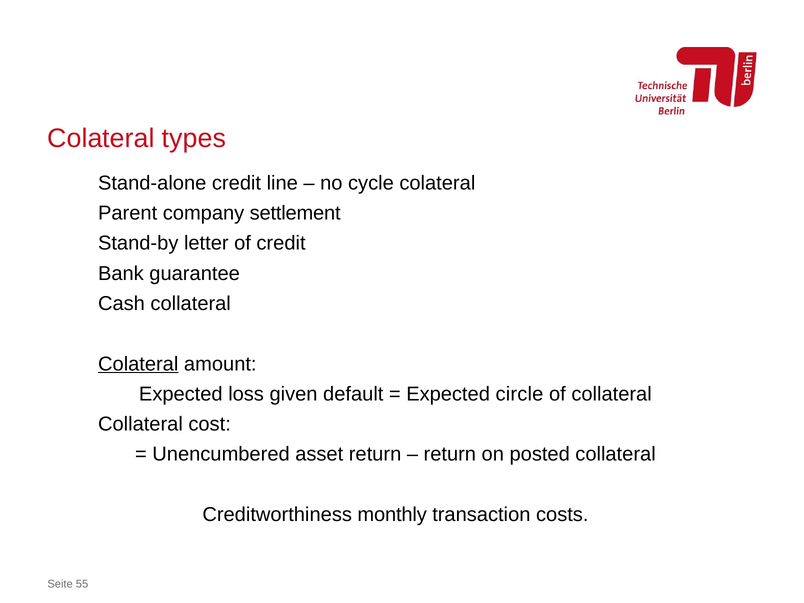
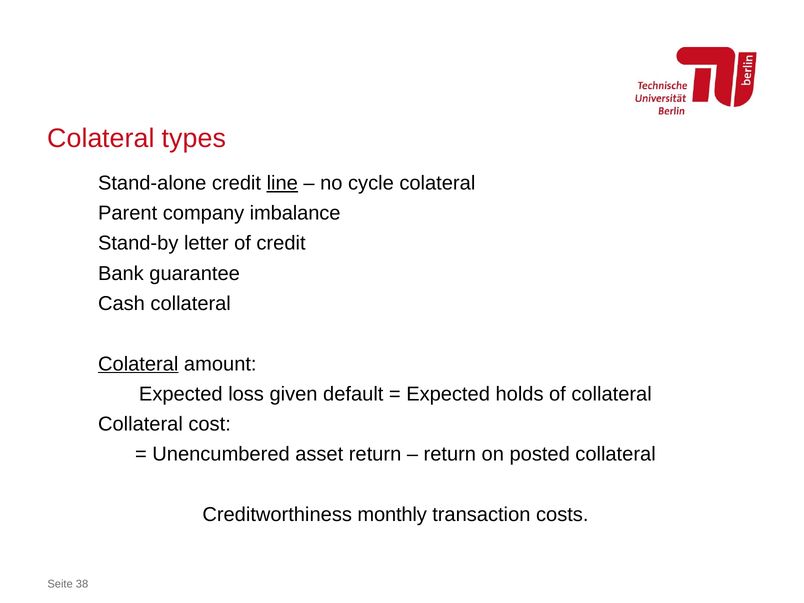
line underline: none -> present
settlement: settlement -> imbalance
circle: circle -> holds
55: 55 -> 38
